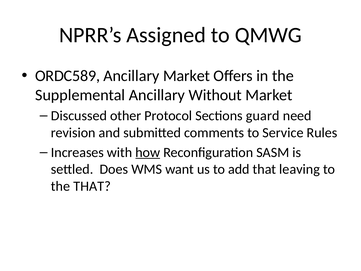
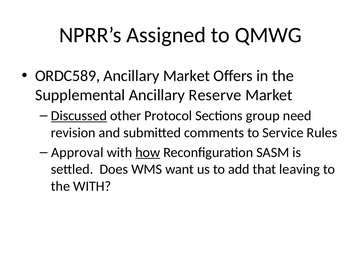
Without: Without -> Reserve
Discussed underline: none -> present
guard: guard -> group
Increases: Increases -> Approval
the THAT: THAT -> WITH
